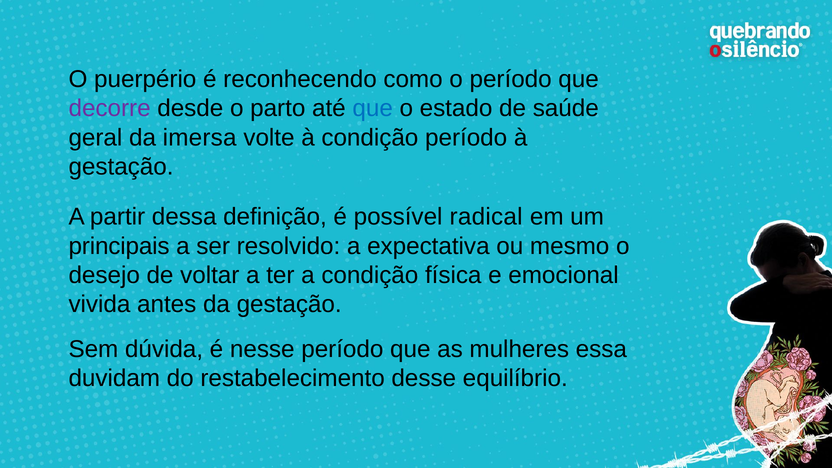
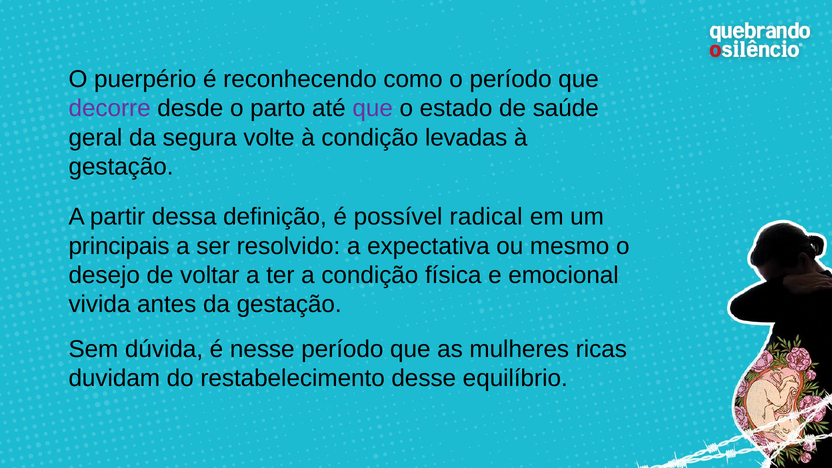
que at (373, 108) colour: blue -> purple
imersa: imersa -> segura
condição período: período -> levadas
essa: essa -> ricas
